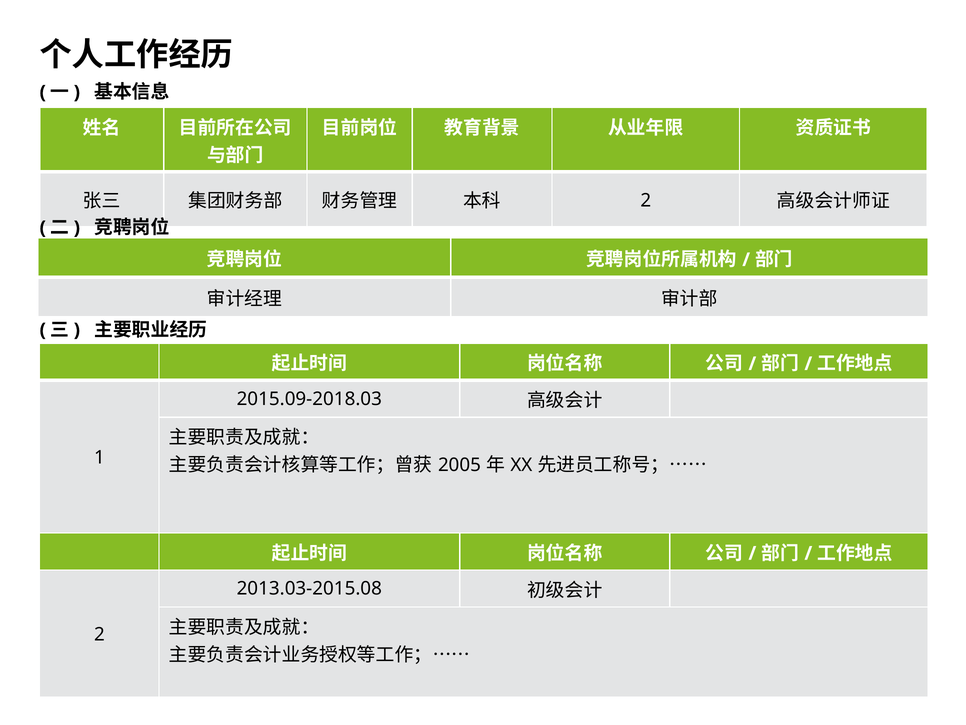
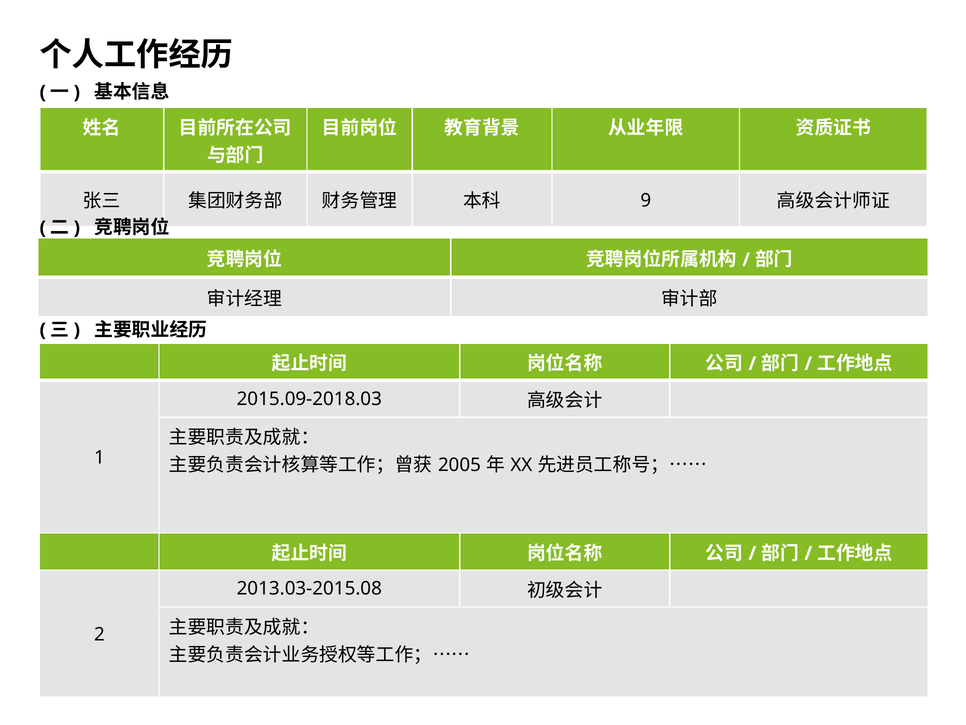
2 at (646, 200): 2 -> 9
